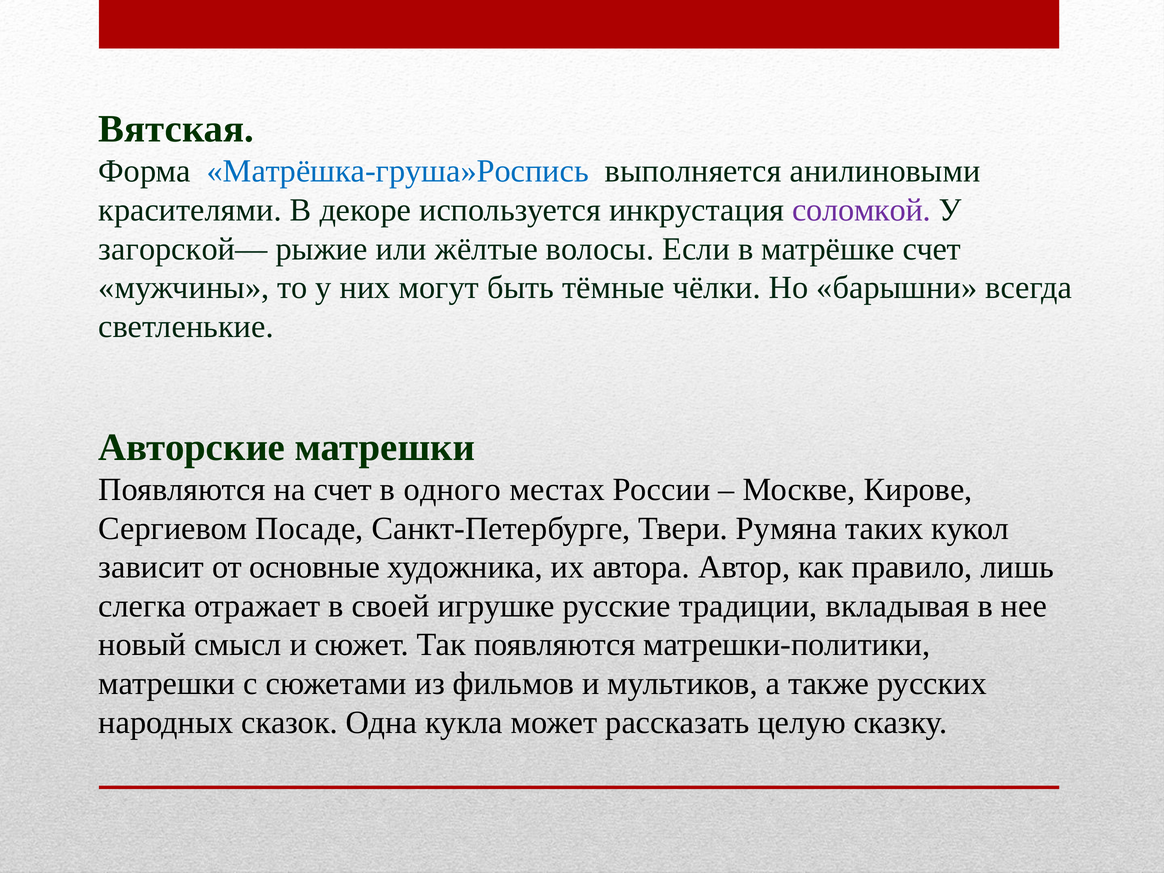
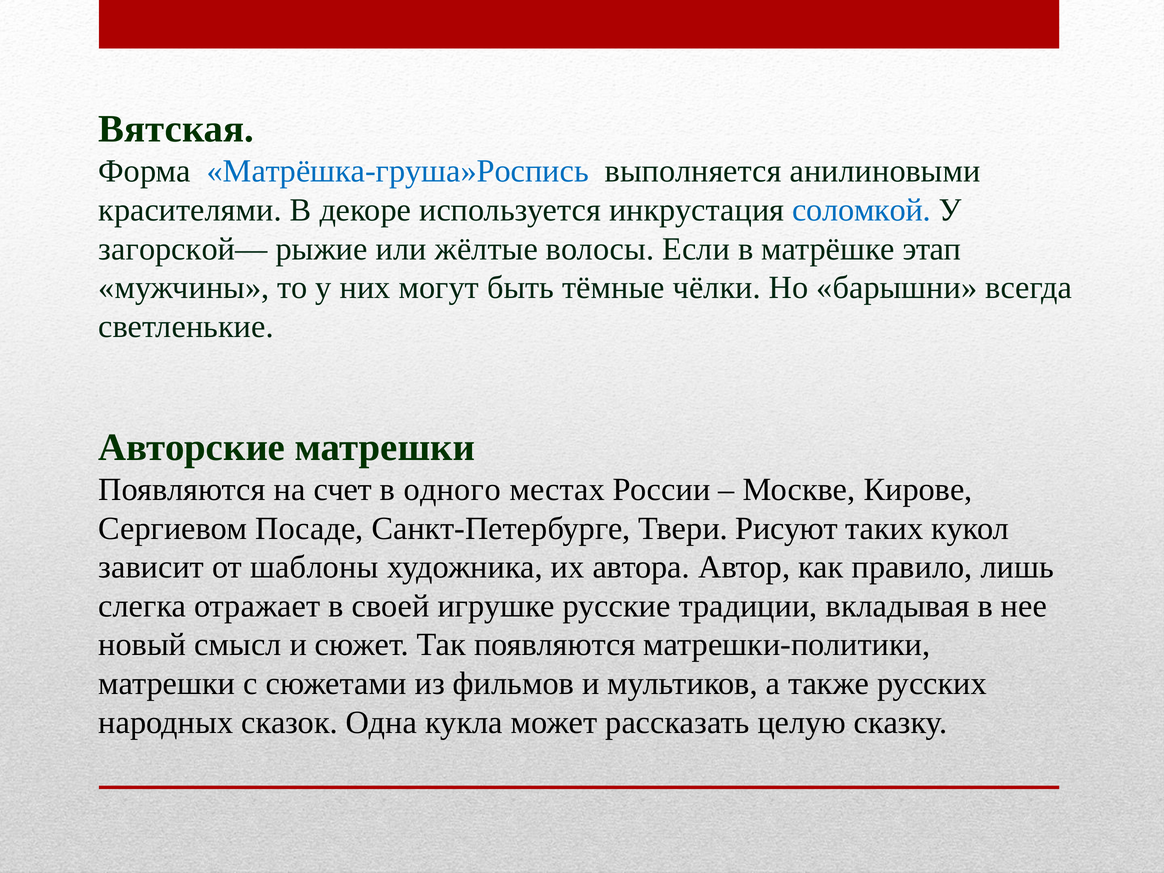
соломкой colour: purple -> blue
матрёшке счет: счет -> этап
Румяна: Румяна -> Рисуют
основные: основные -> шаблоны
